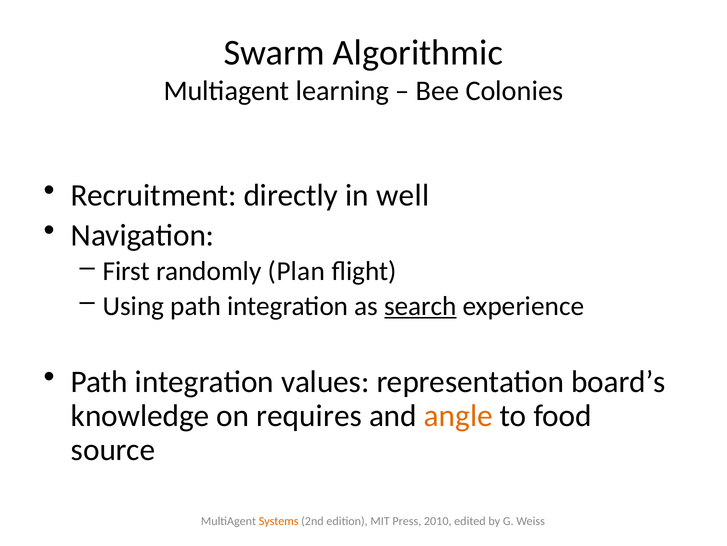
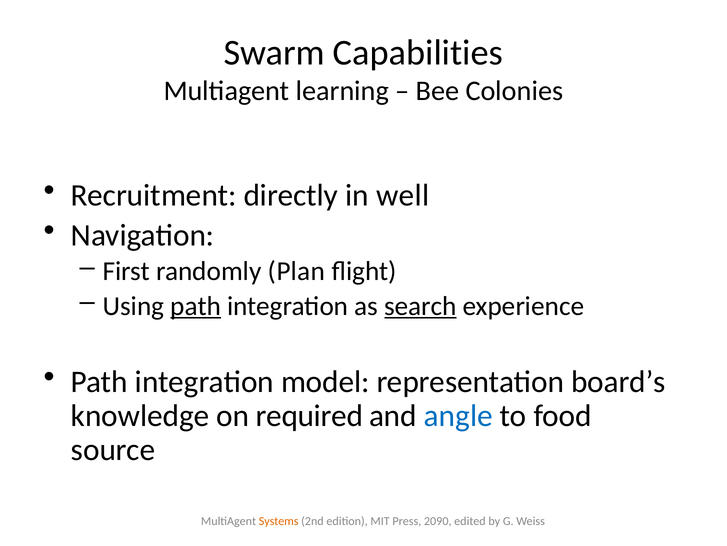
Algorithmic: Algorithmic -> Capabilities
path at (196, 306) underline: none -> present
values: values -> model
requires: requires -> required
angle colour: orange -> blue
2010: 2010 -> 2090
